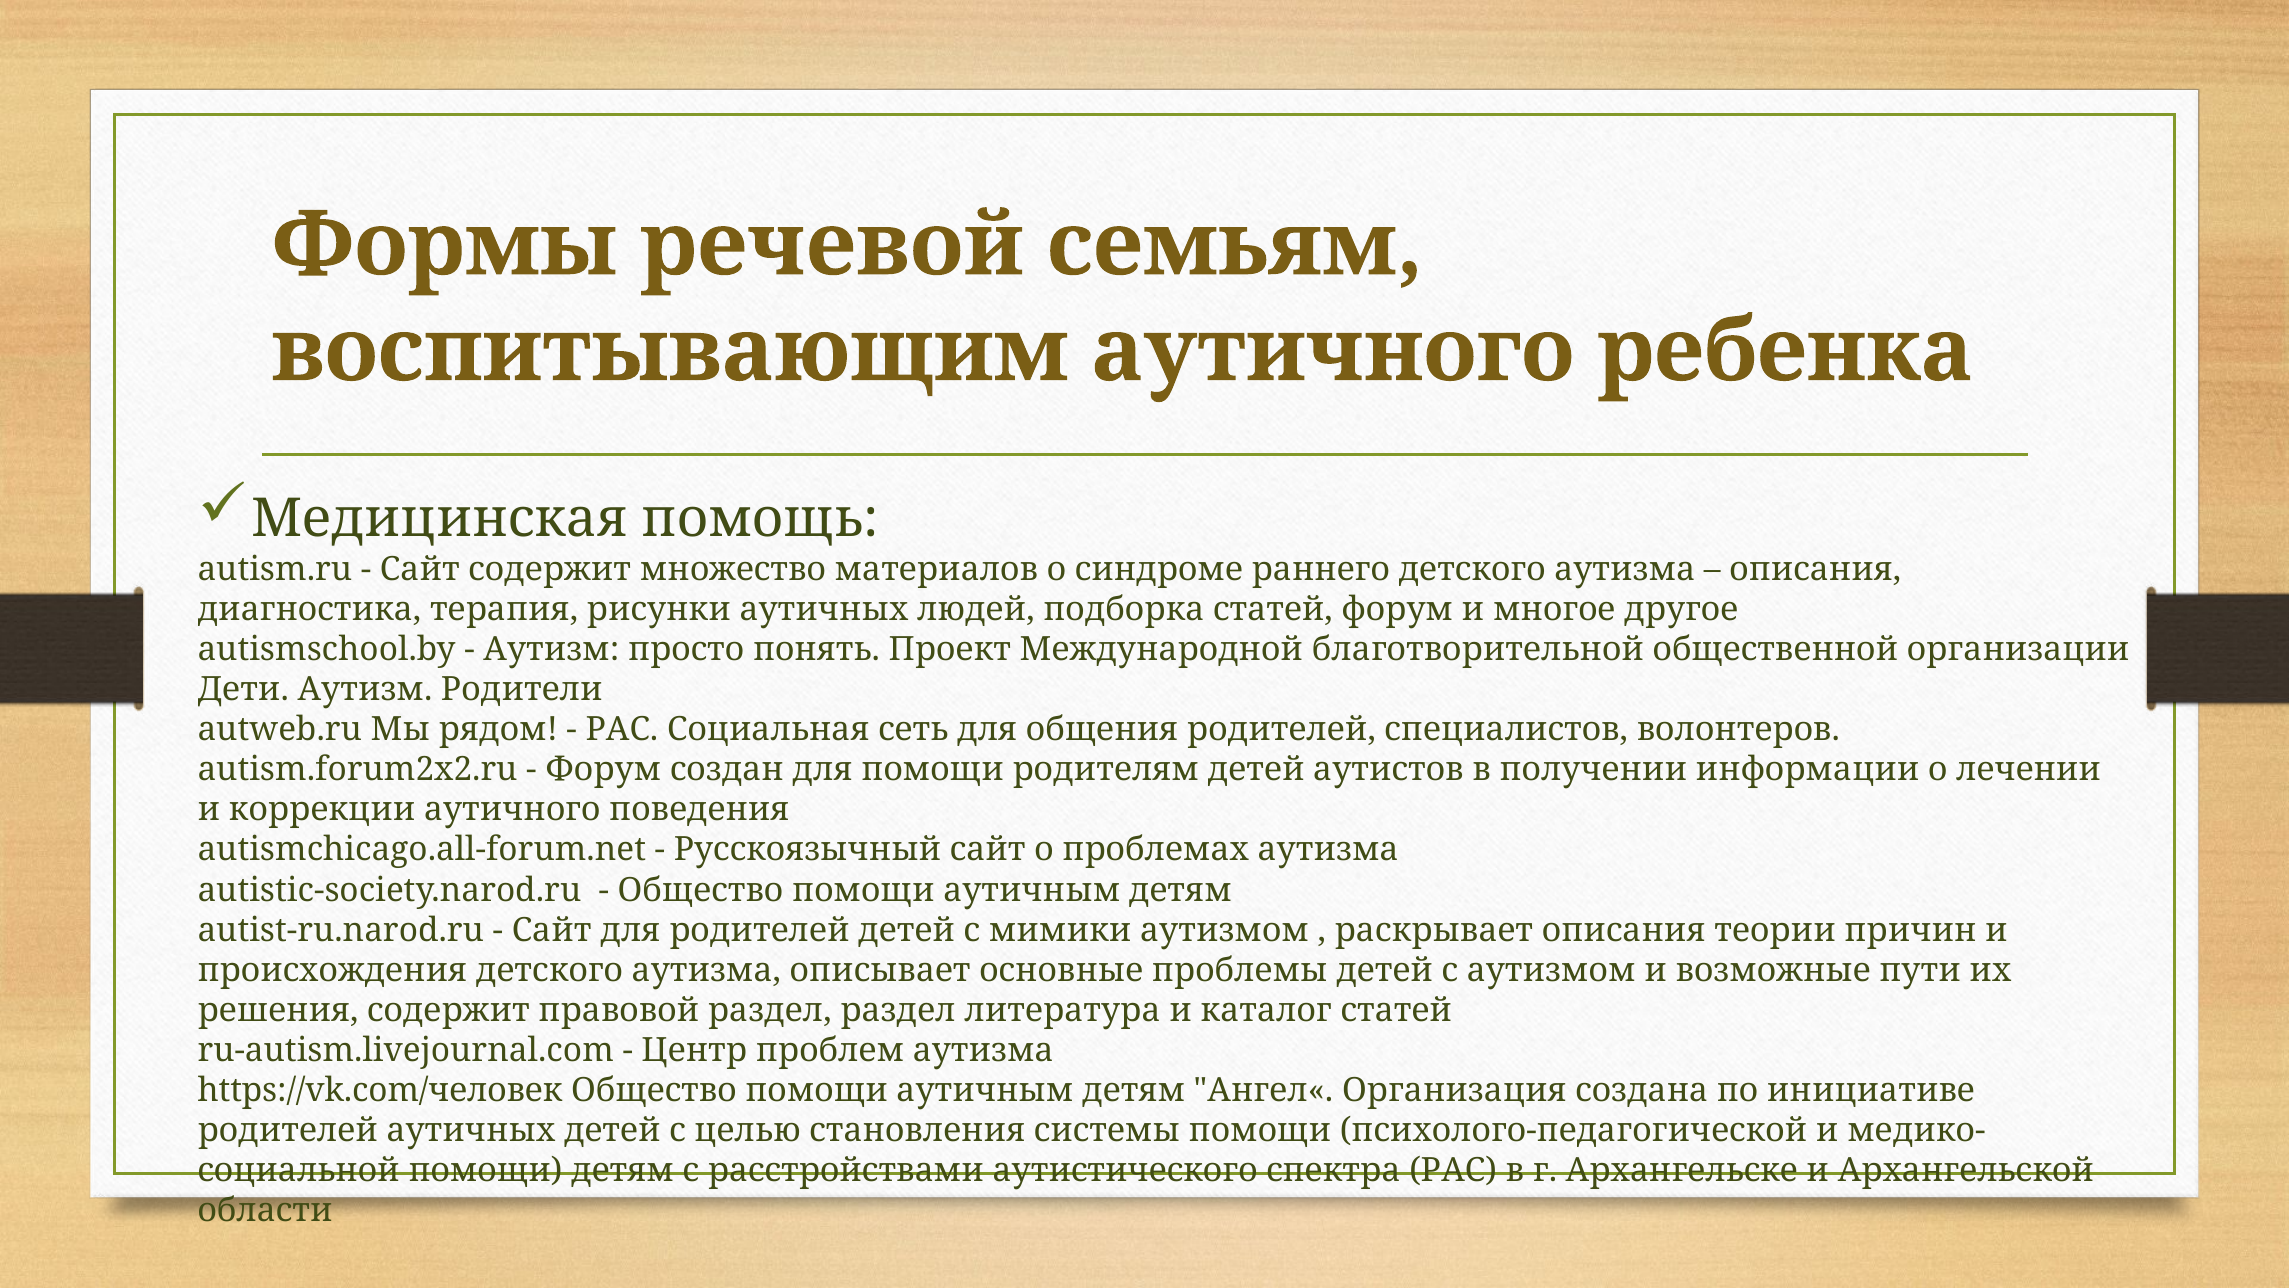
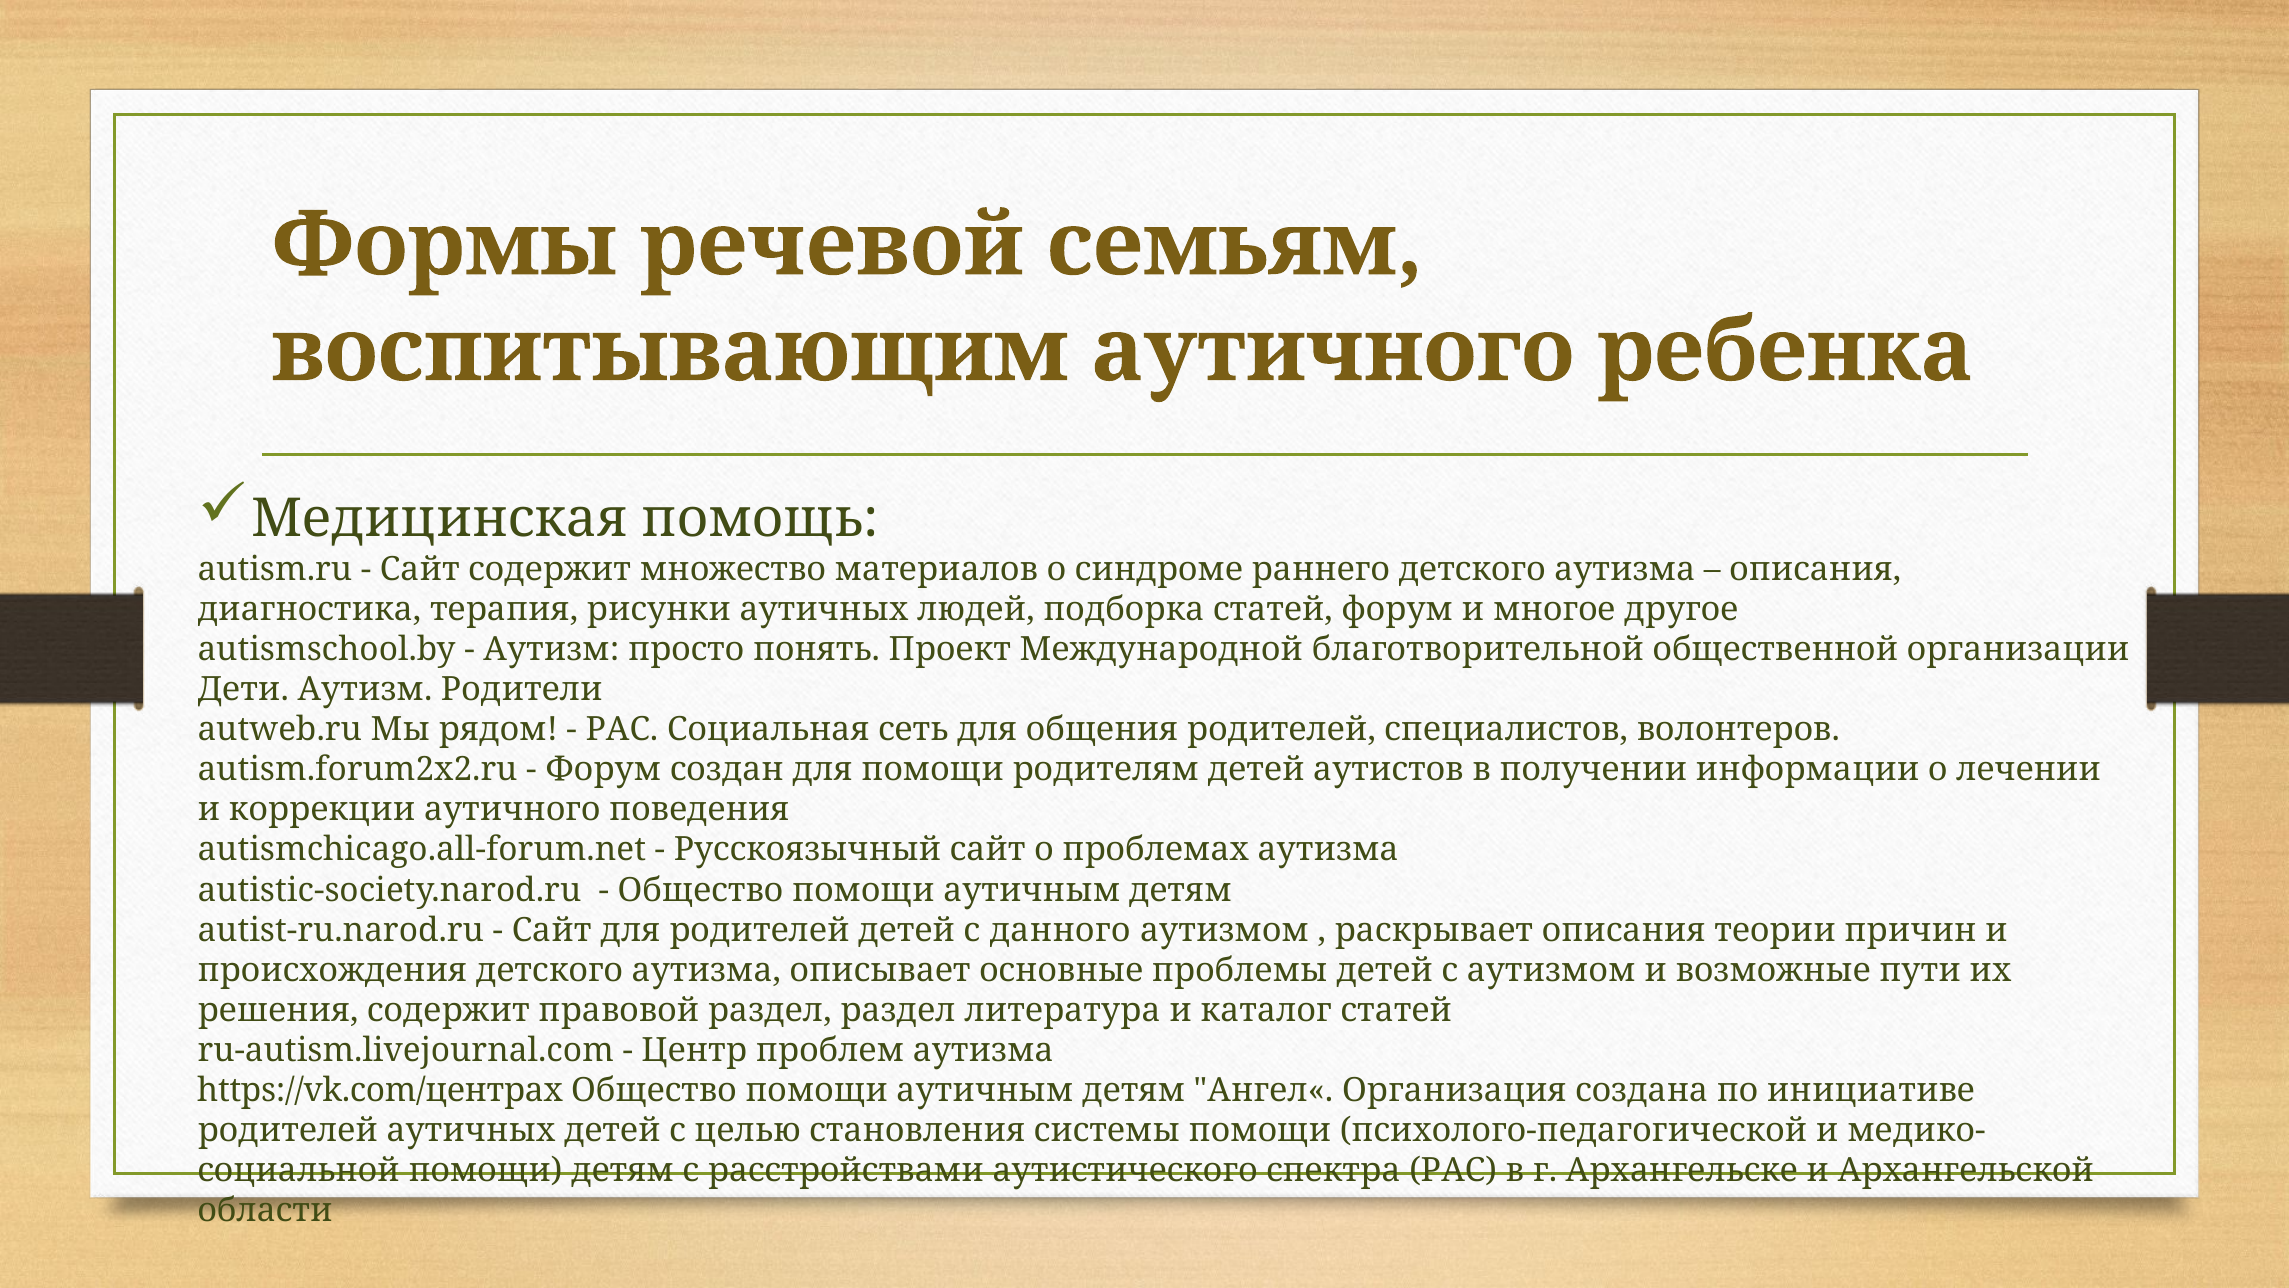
мимики: мимики -> данного
https://vk.com/человек: https://vk.com/человек -> https://vk.com/центрах
